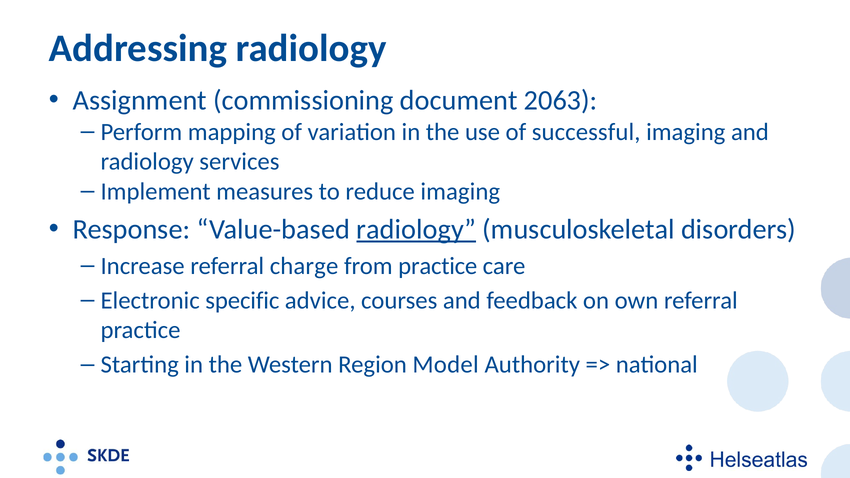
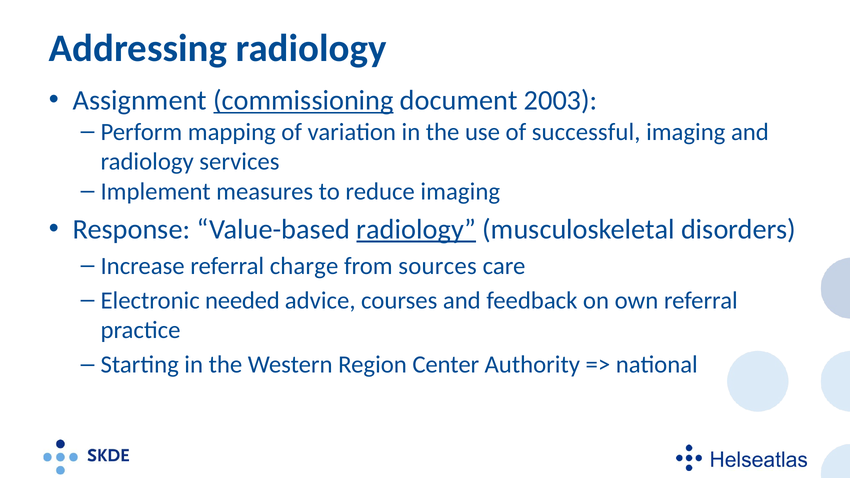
commissioning underline: none -> present
2063: 2063 -> 2003
from practice: practice -> sources
specific: specific -> needed
Model: Model -> Center
